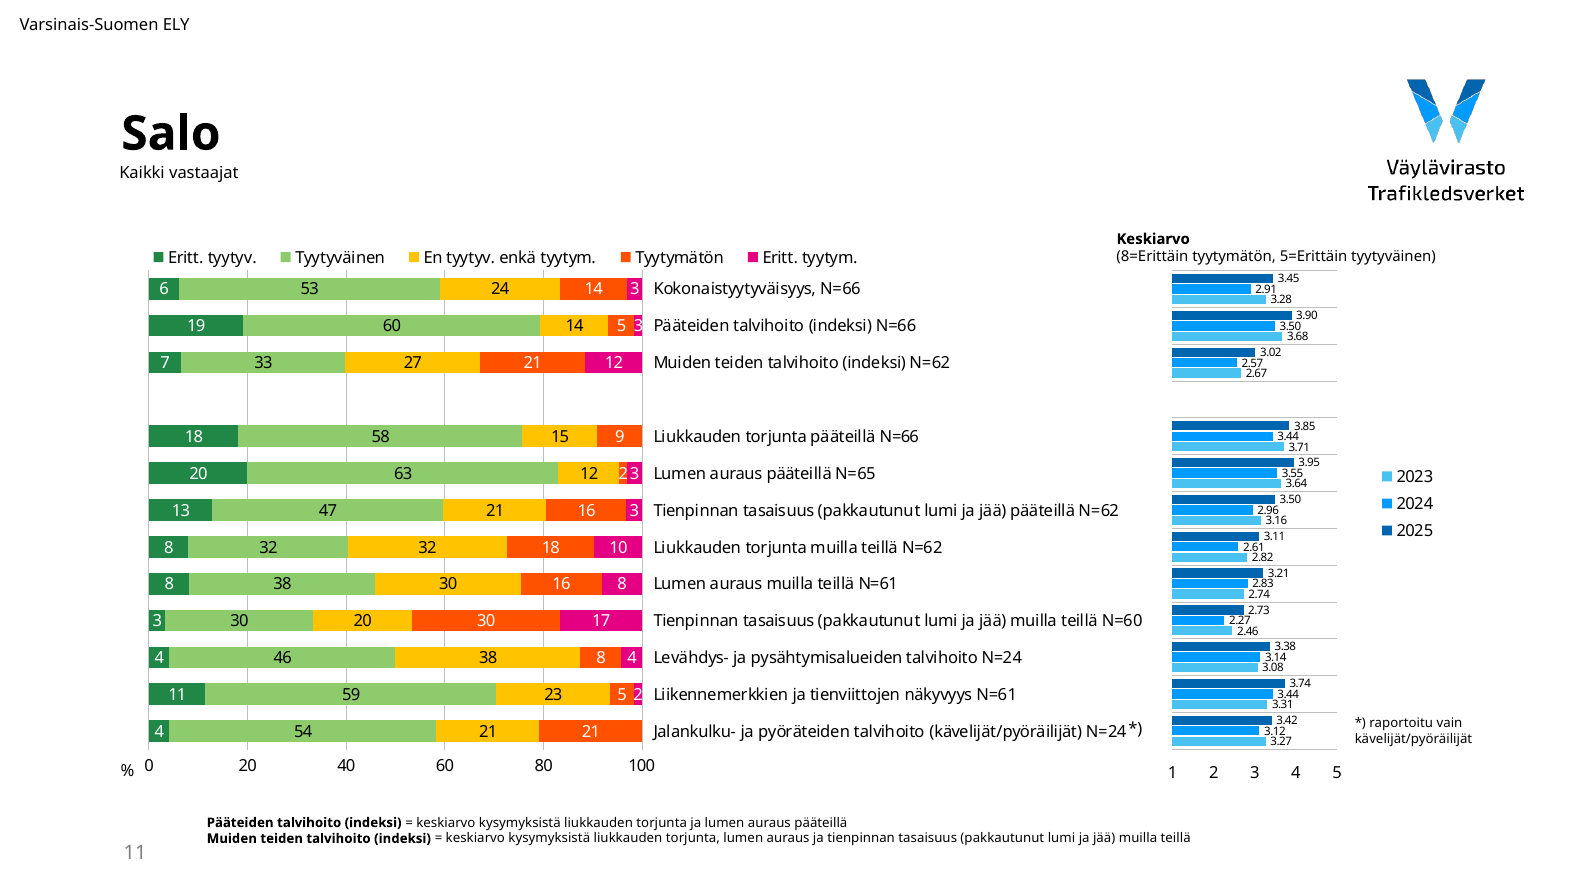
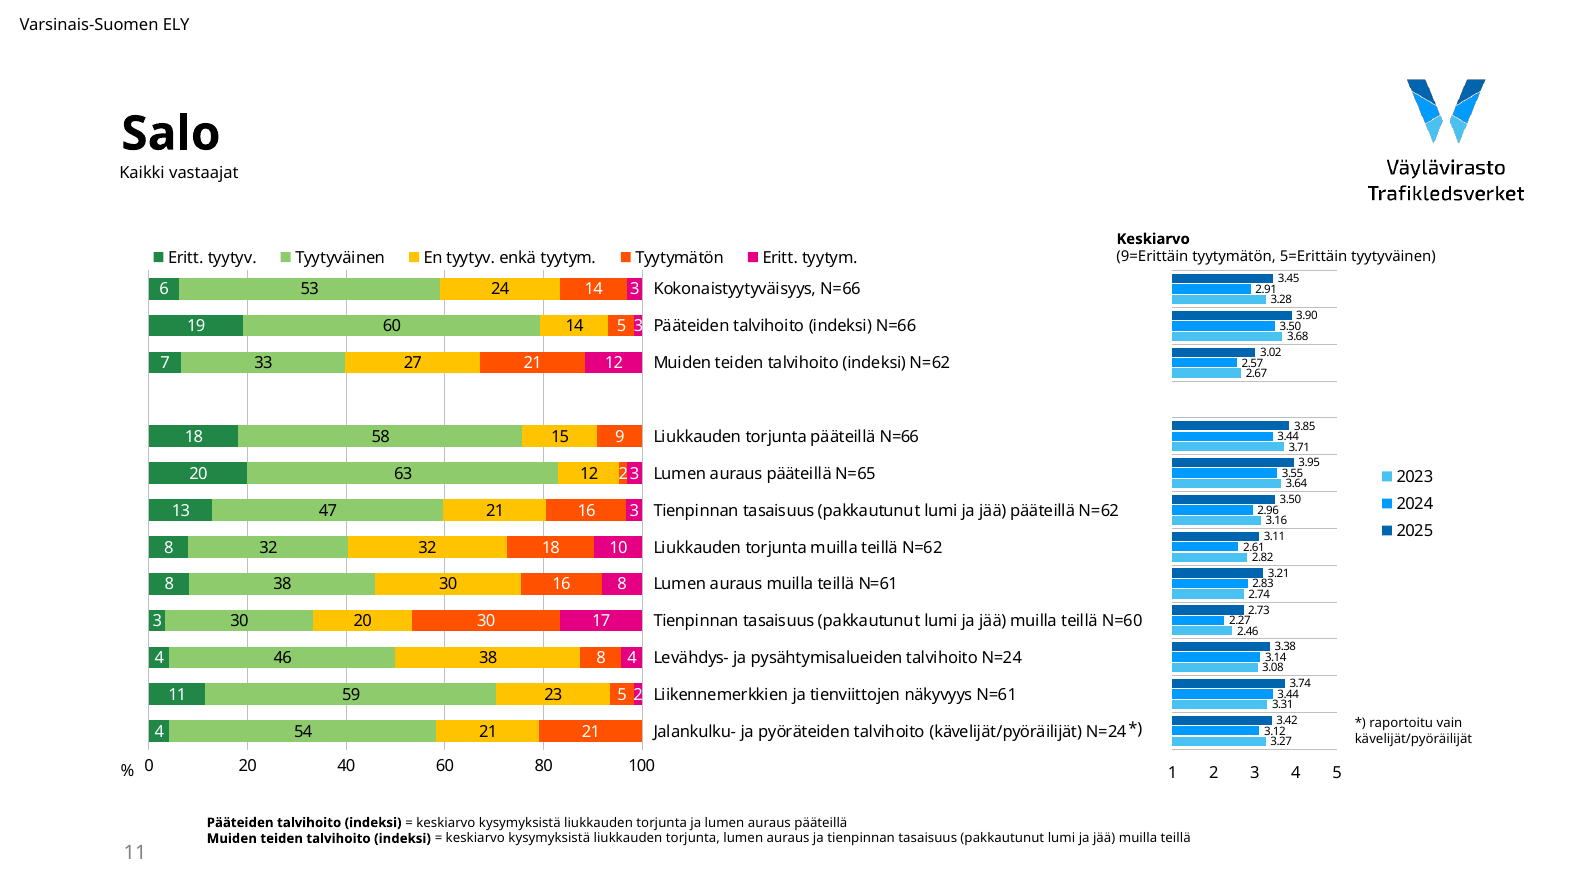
8=Erittäin: 8=Erittäin -> 9=Erittäin
